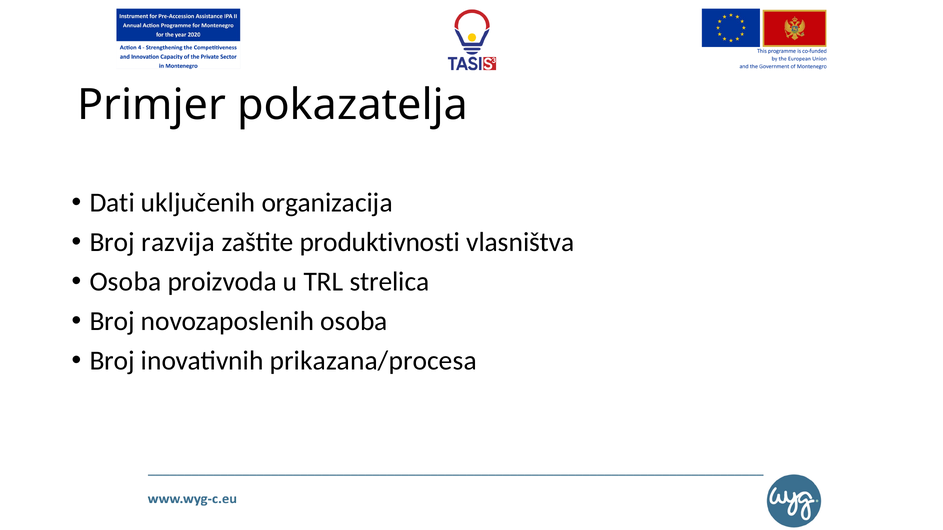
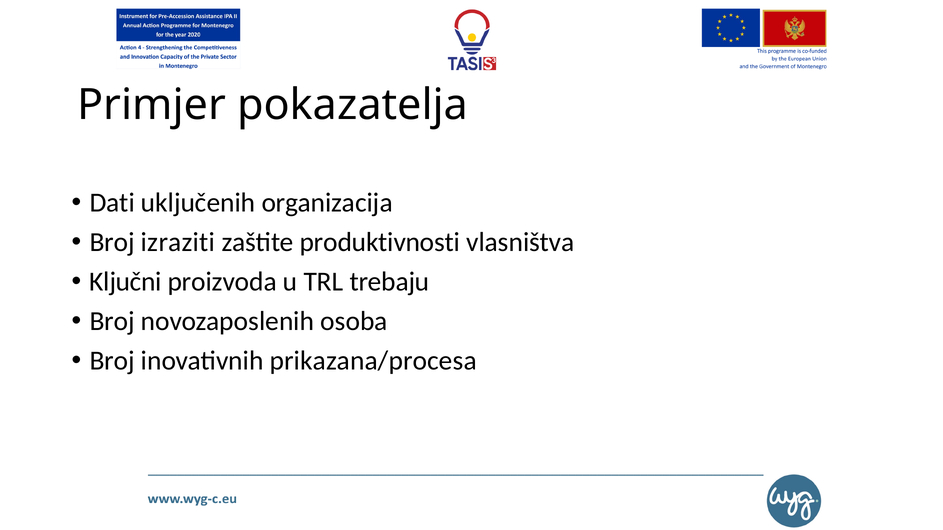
razvija: razvija -> izraziti
Osoba at (125, 282): Osoba -> Ključni
strelica: strelica -> trebaju
